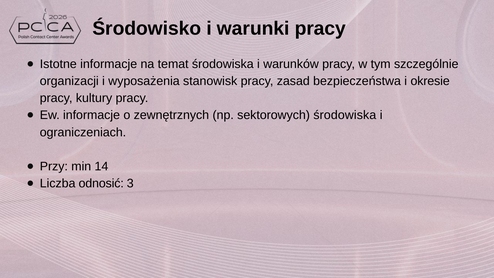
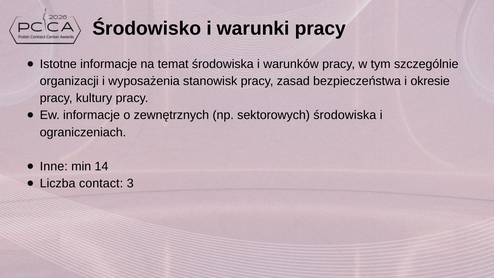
Przy: Przy -> Inne
odnosić: odnosić -> contact
